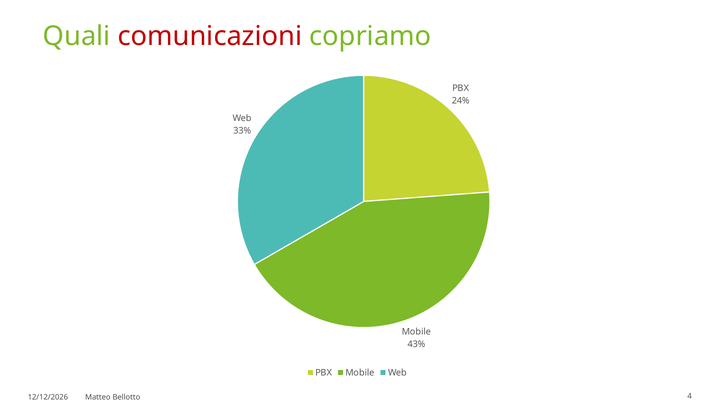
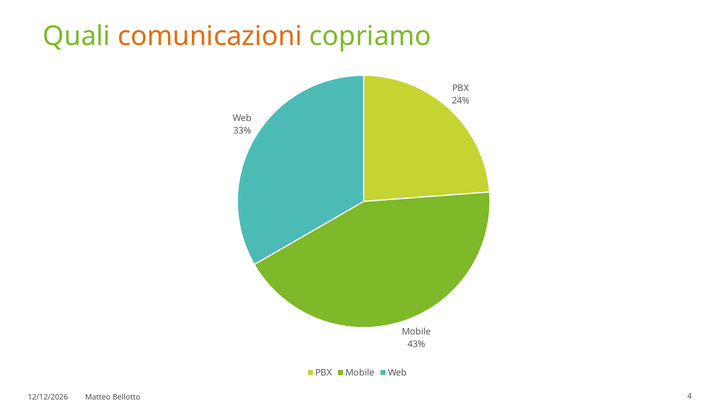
comunicazioni colour: red -> orange
